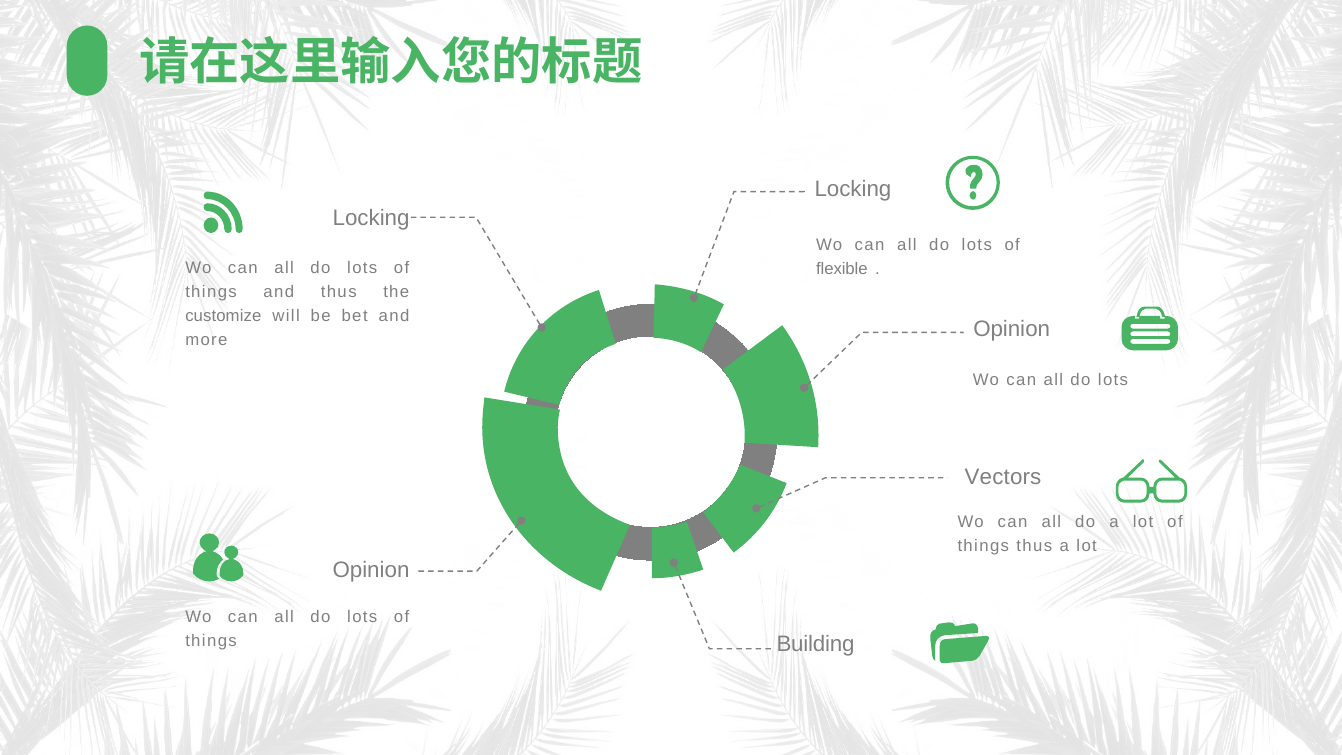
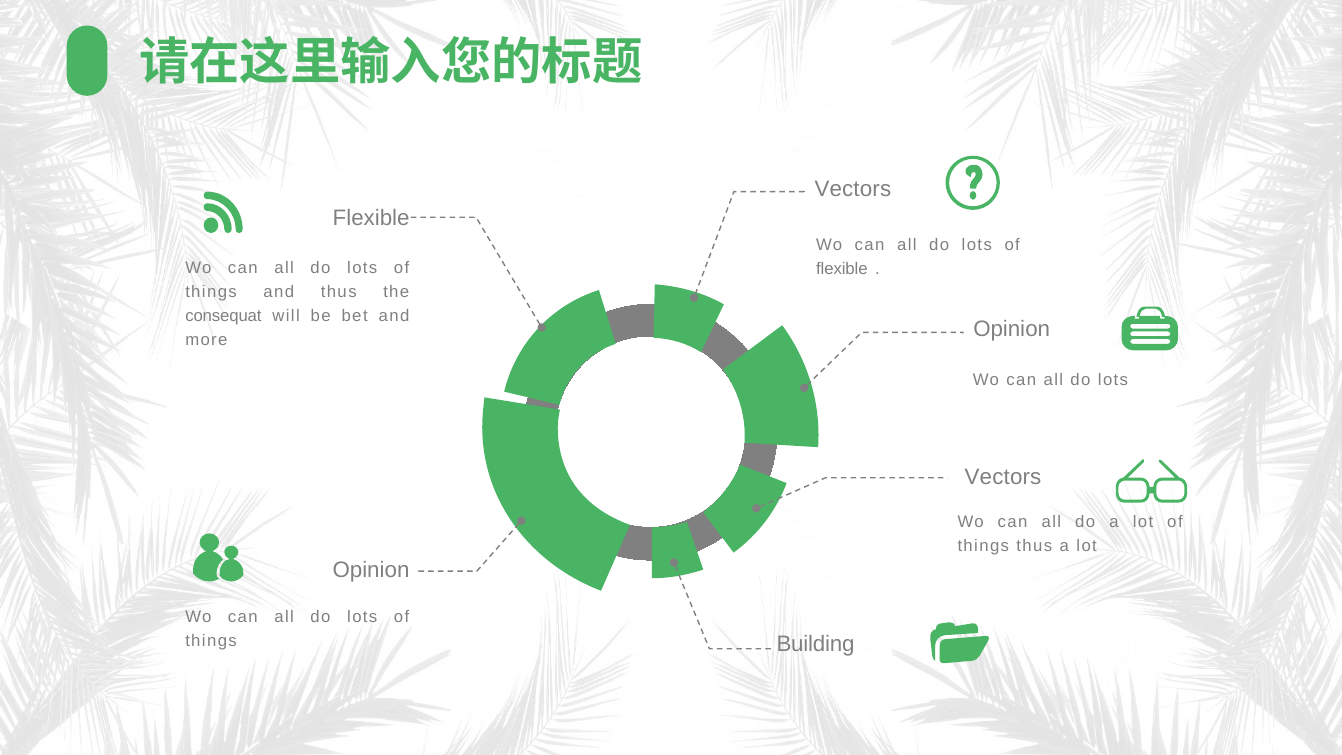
Locking at (853, 189): Locking -> Vectors
Locking at (371, 218): Locking -> Flexible
customize: customize -> consequat
